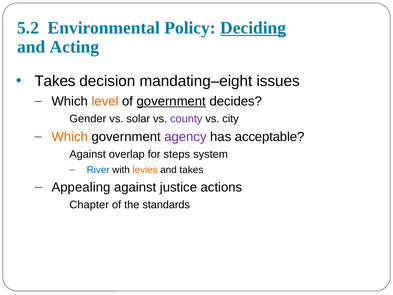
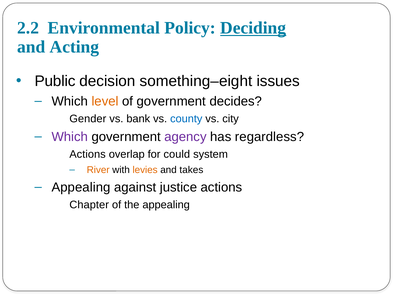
5.2: 5.2 -> 2.2
Takes at (55, 81): Takes -> Public
mandating–eight: mandating–eight -> something–eight
government at (171, 101) underline: present -> none
solar: solar -> bank
county colour: purple -> blue
Which at (70, 137) colour: orange -> purple
acceptable: acceptable -> regardless
Against at (88, 154): Against -> Actions
steps: steps -> could
River colour: blue -> orange
the standards: standards -> appealing
